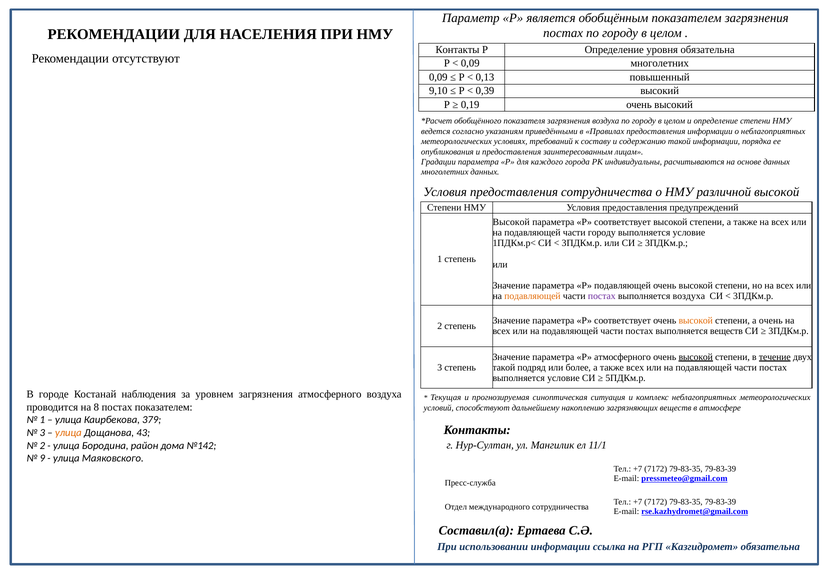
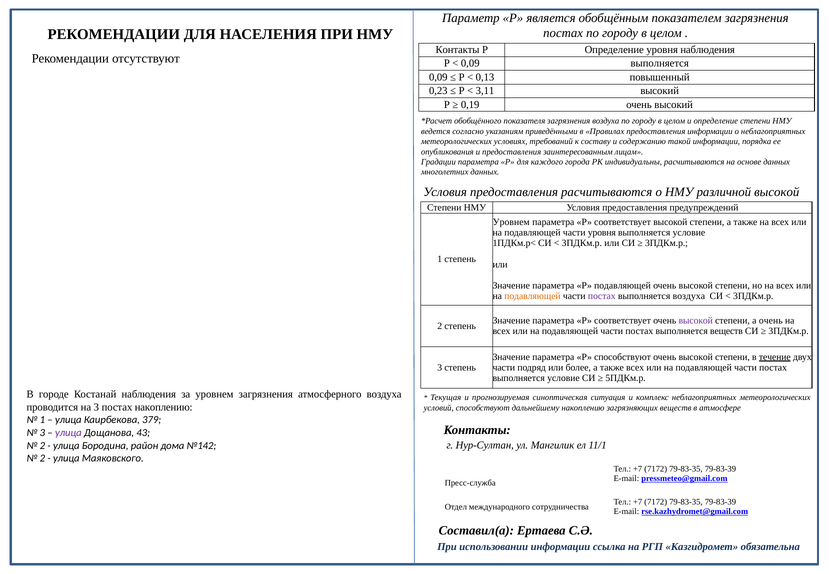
уровня обязательна: обязательна -> наблюдения
0,09 многолетних: многолетних -> выполняется
9,10: 9,10 -> 0,23
0,39: 0,39 -> 3,11
предоставления сотрудничества: сотрудничества -> расчитываются
Высокой at (511, 222): Высокой -> Уровнем
части городу: городу -> уровня
высокой at (696, 321) colour: orange -> purple
Р атмосферного: атмосферного -> способствуют
высокой at (696, 357) underline: present -> none
такой at (504, 367): такой -> части
на 8: 8 -> 3
постах показателем: показателем -> накоплению
улица at (68, 433) colour: orange -> purple
9 at (42, 458): 9 -> 2
